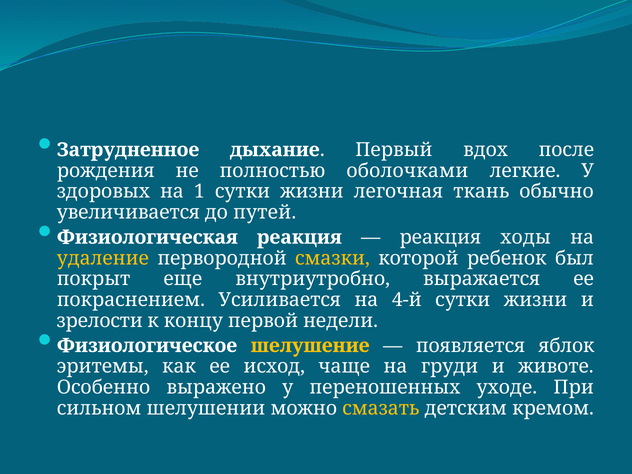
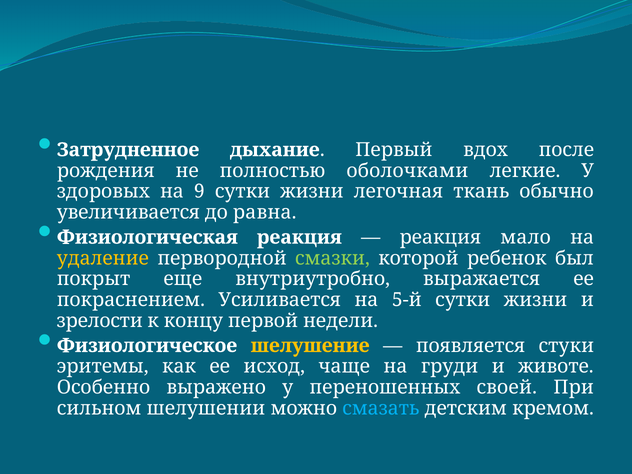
1: 1 -> 9
путей: путей -> равна
ходы: ходы -> мало
смазки colour: yellow -> light green
4-й: 4-й -> 5-й
яблок: яблок -> стуки
уходе: уходе -> своей
смазать colour: yellow -> light blue
